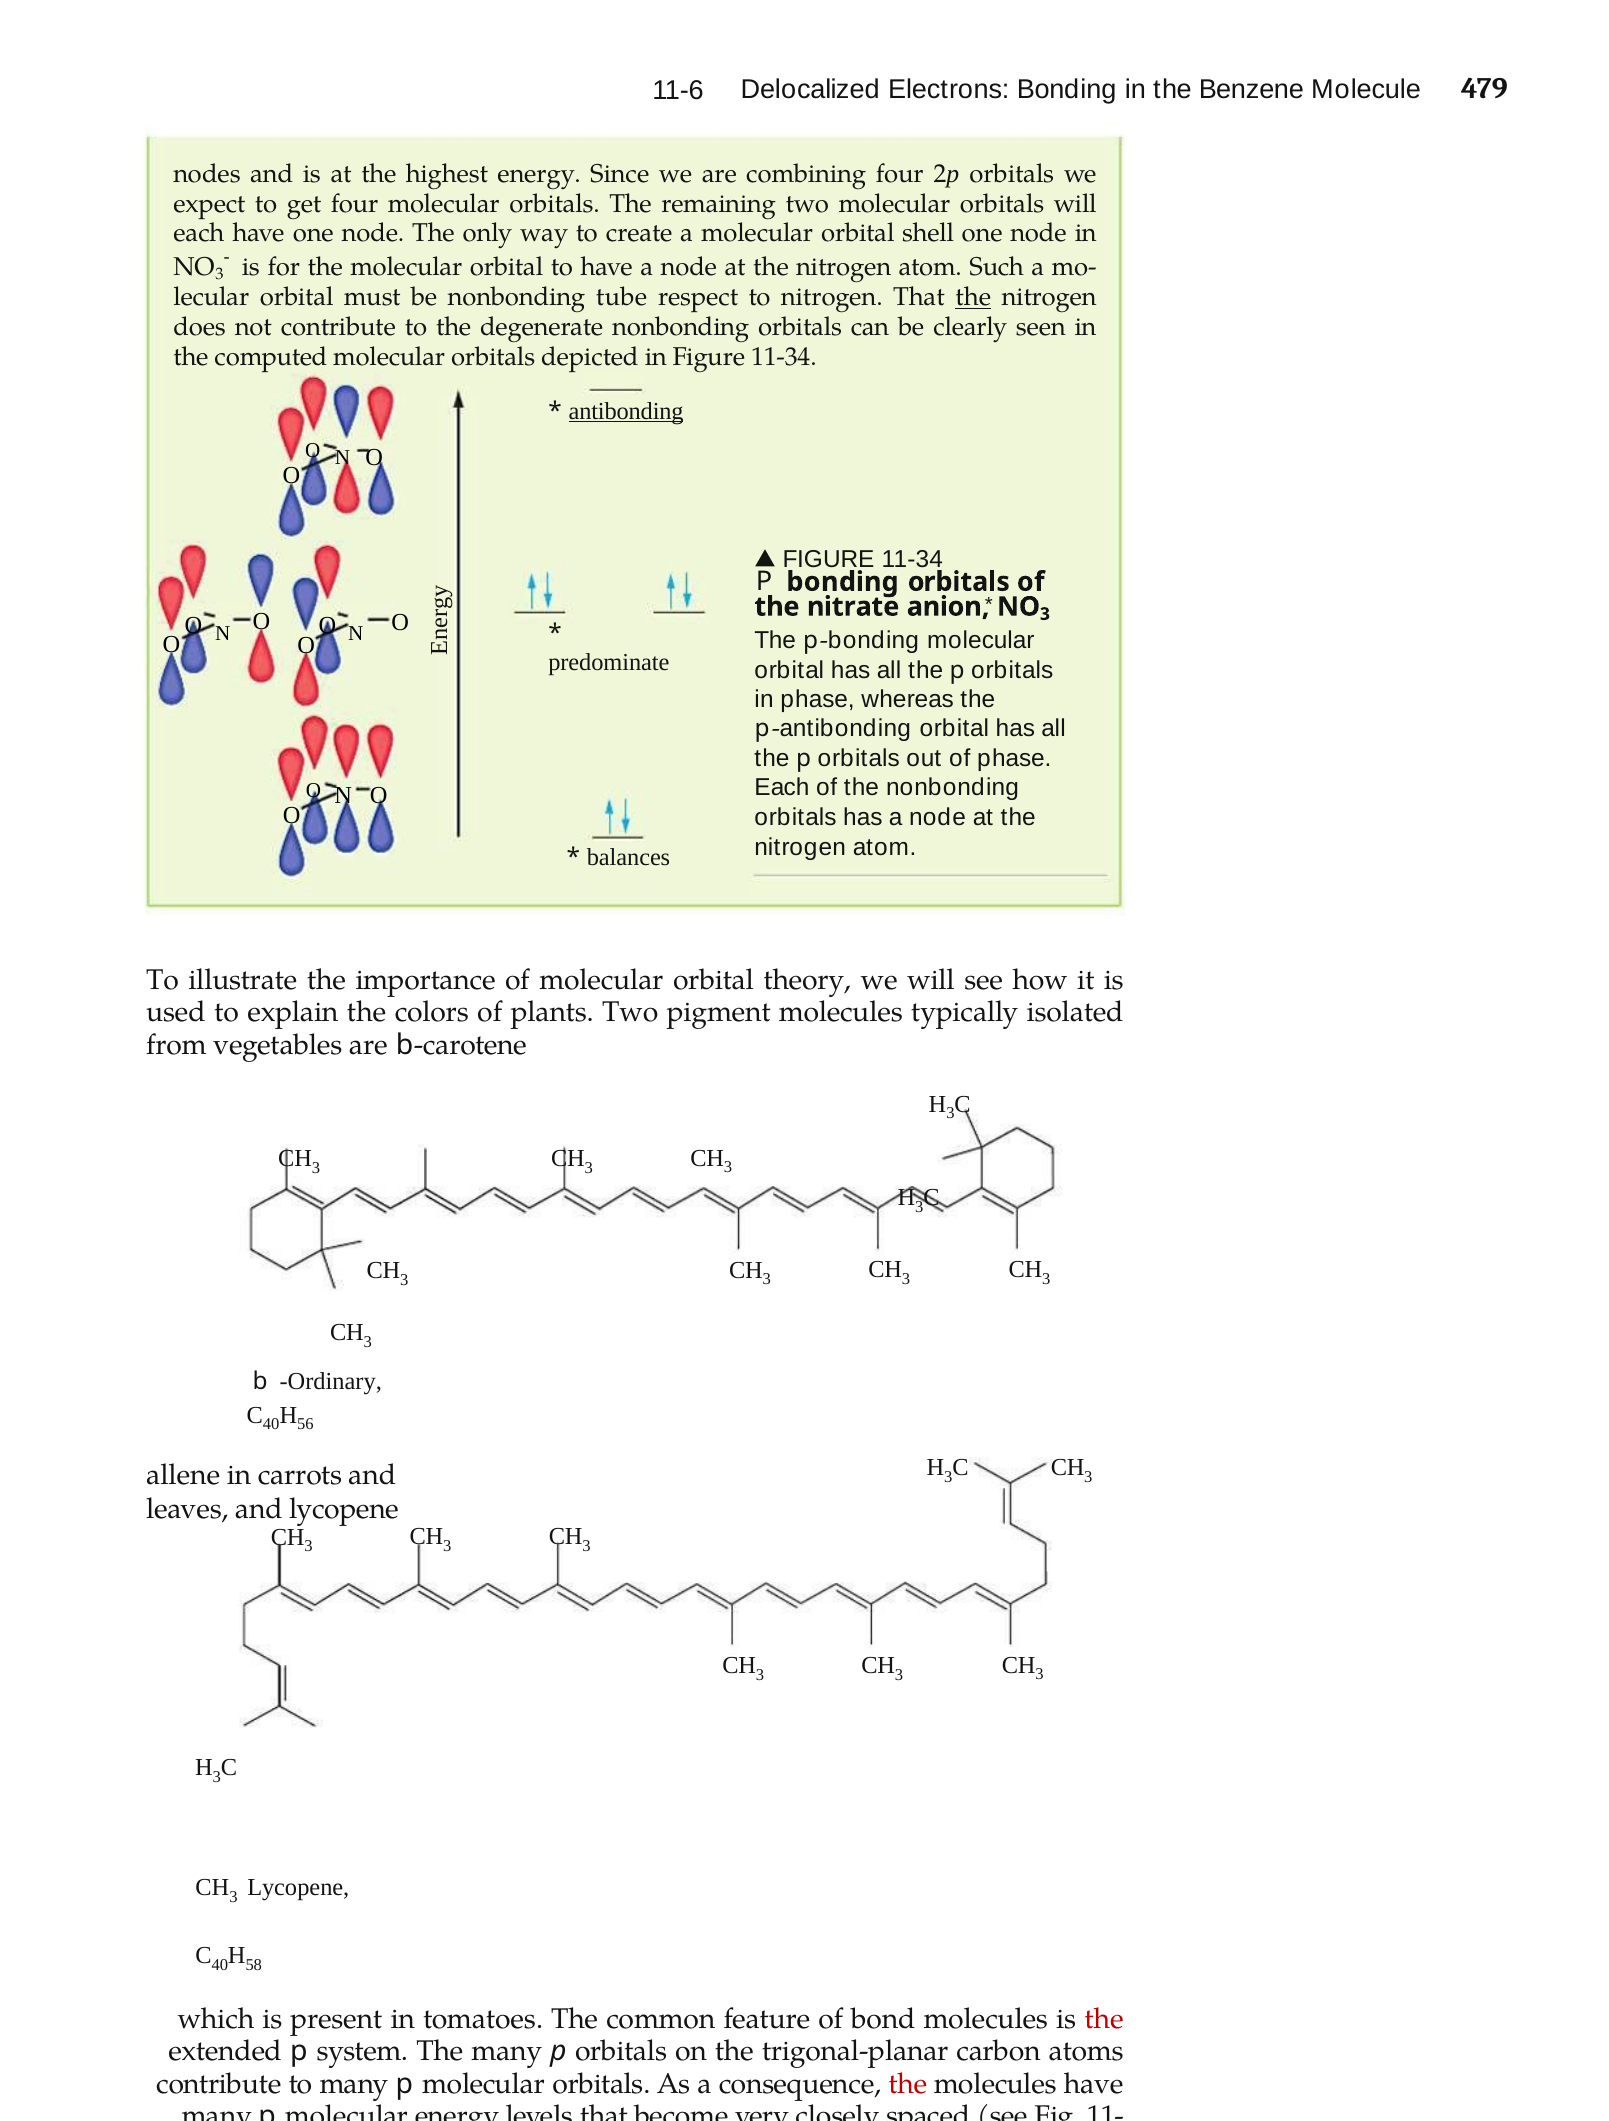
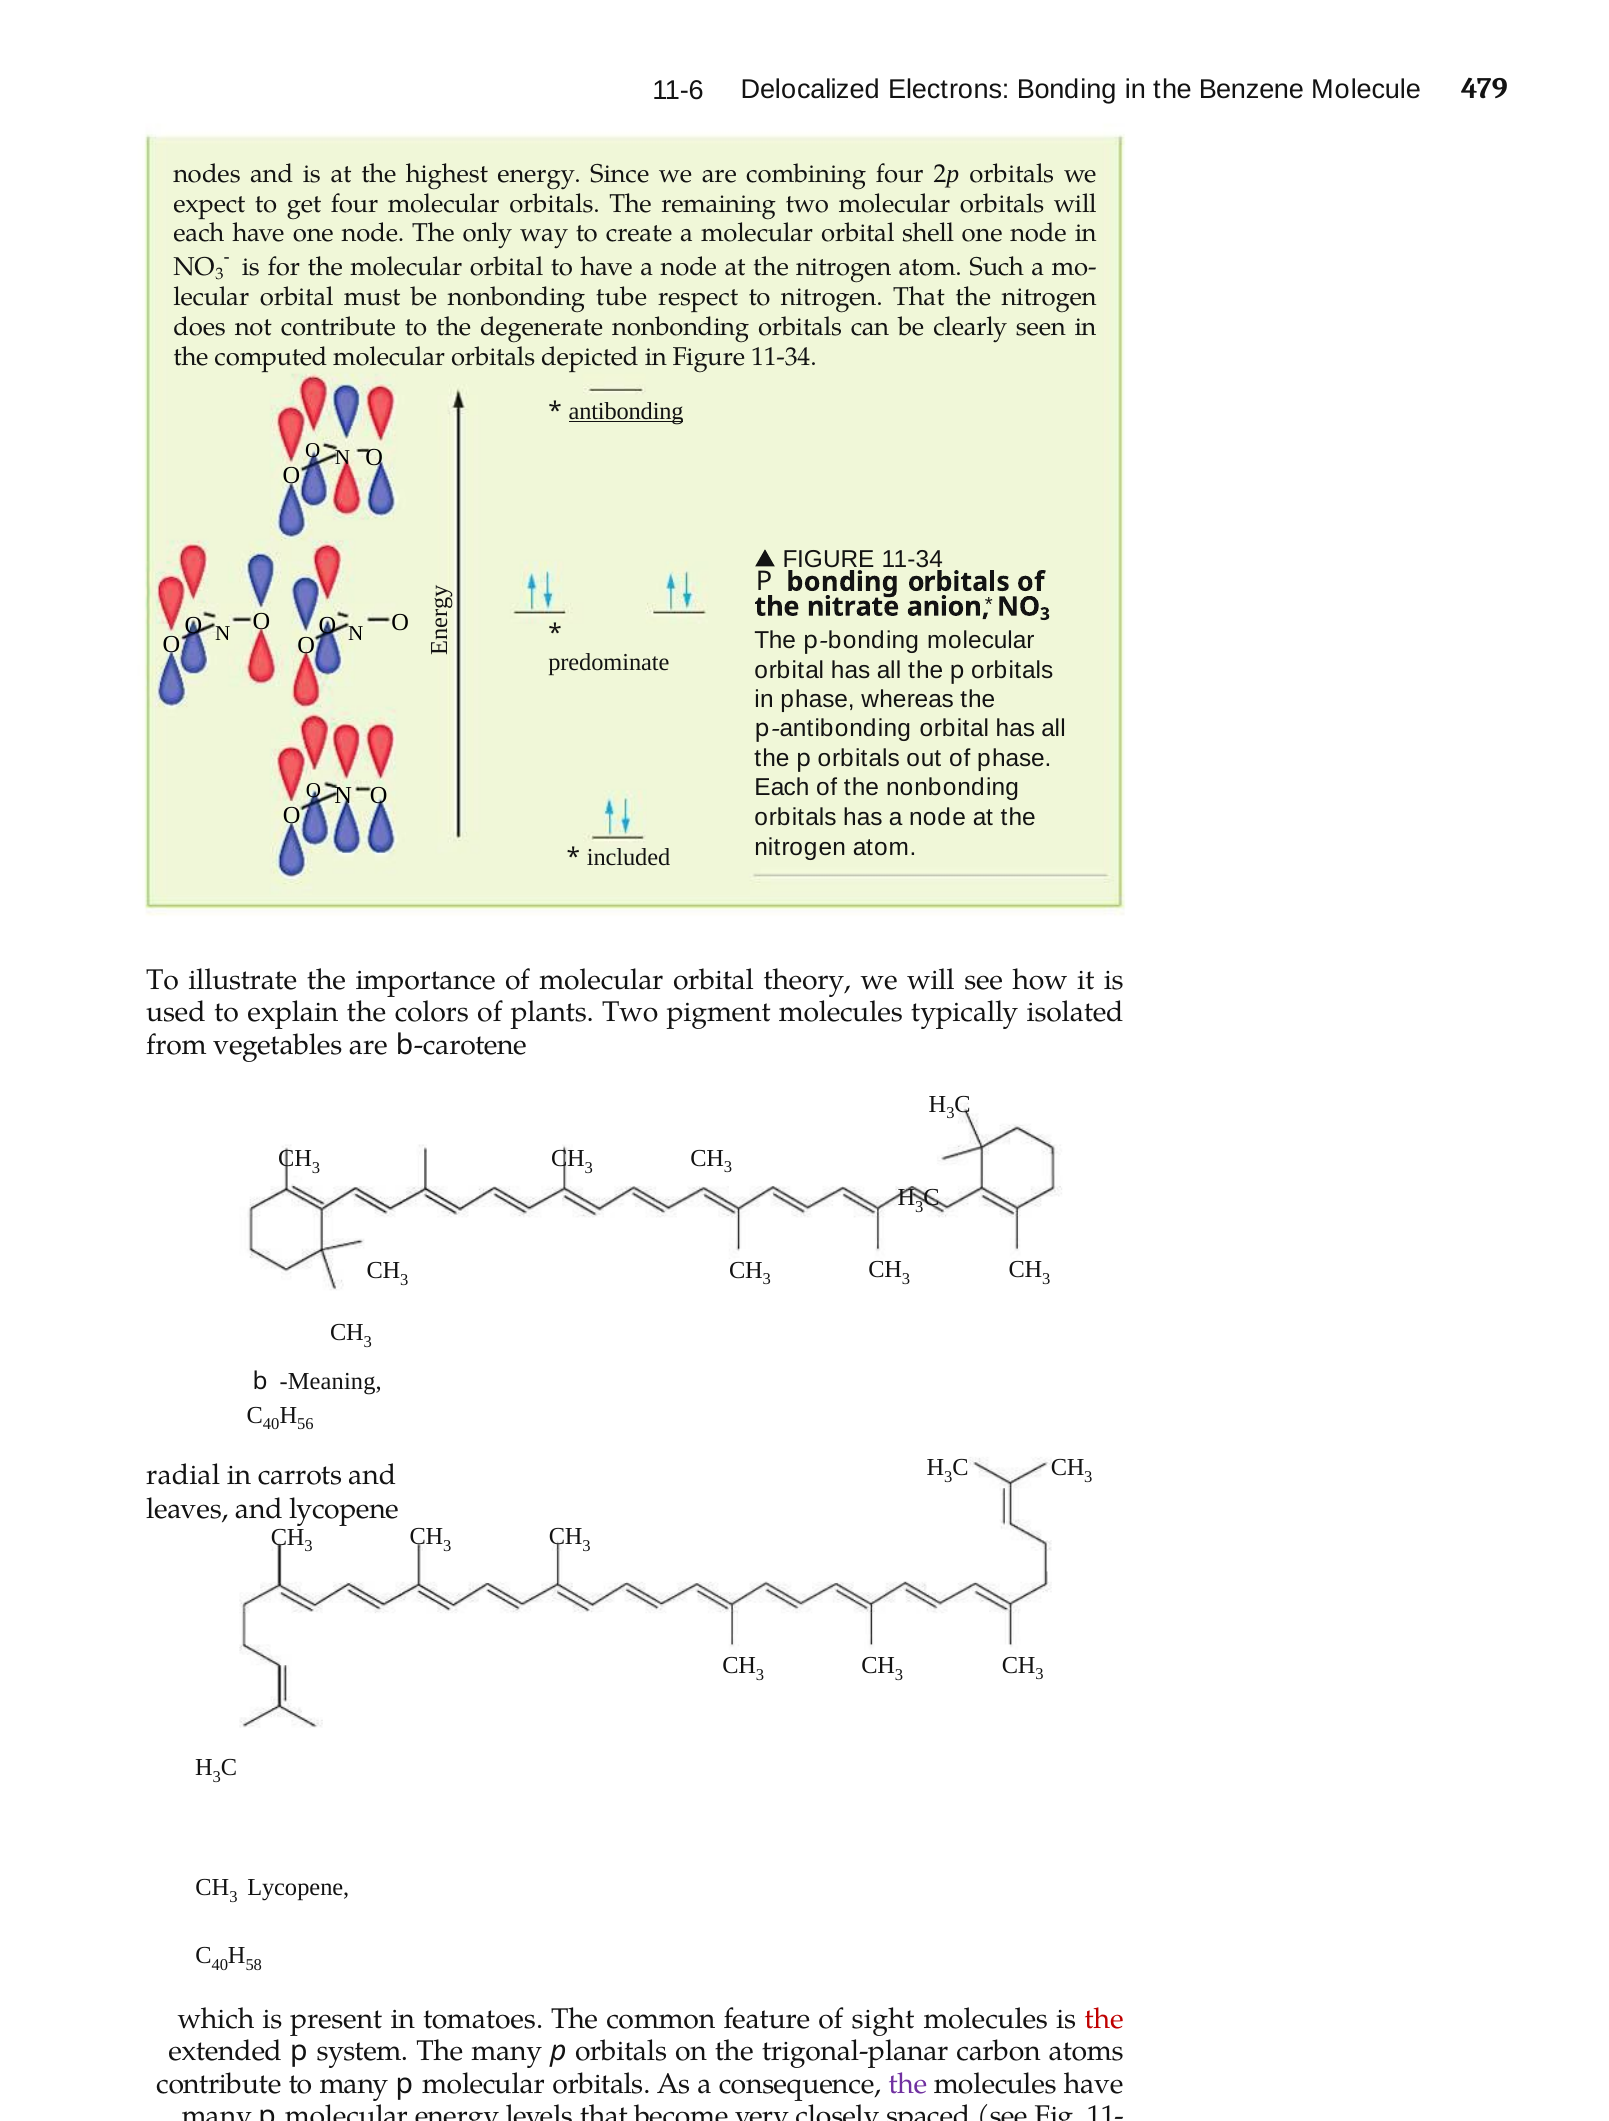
the at (973, 297) underline: present -> none
balances: balances -> included
Ordinary: Ordinary -> Meaning
allene: allene -> radial
bond: bond -> sight
the at (908, 2084) colour: red -> purple
